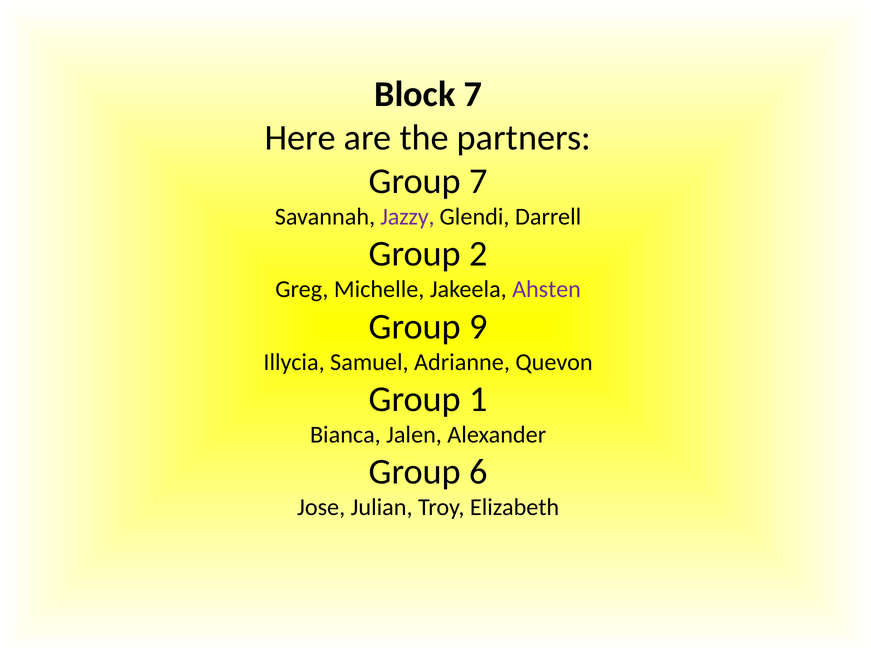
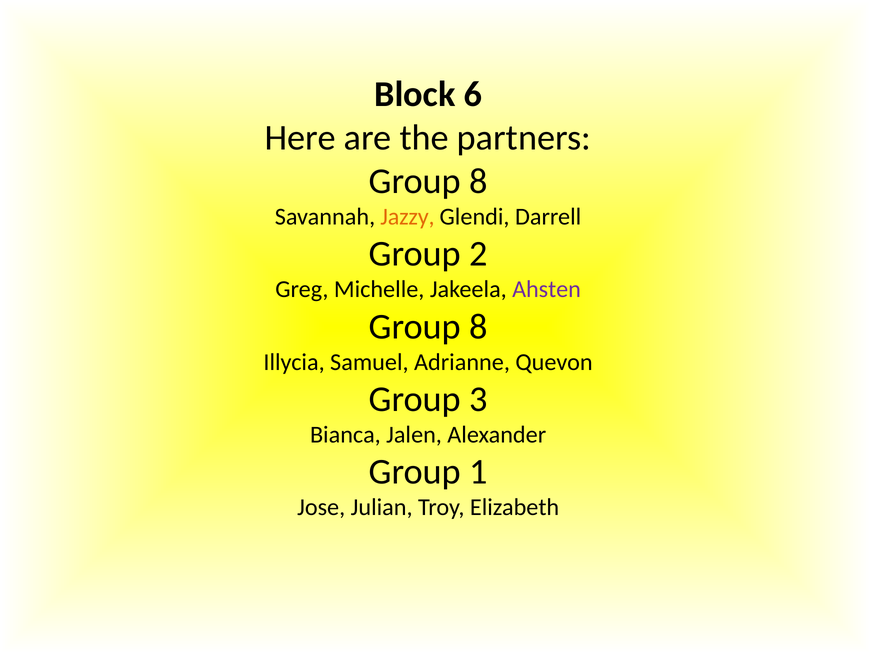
Block 7: 7 -> 6
7 at (478, 181): 7 -> 8
Jazzy colour: purple -> orange
9 at (478, 326): 9 -> 8
1: 1 -> 3
6: 6 -> 1
